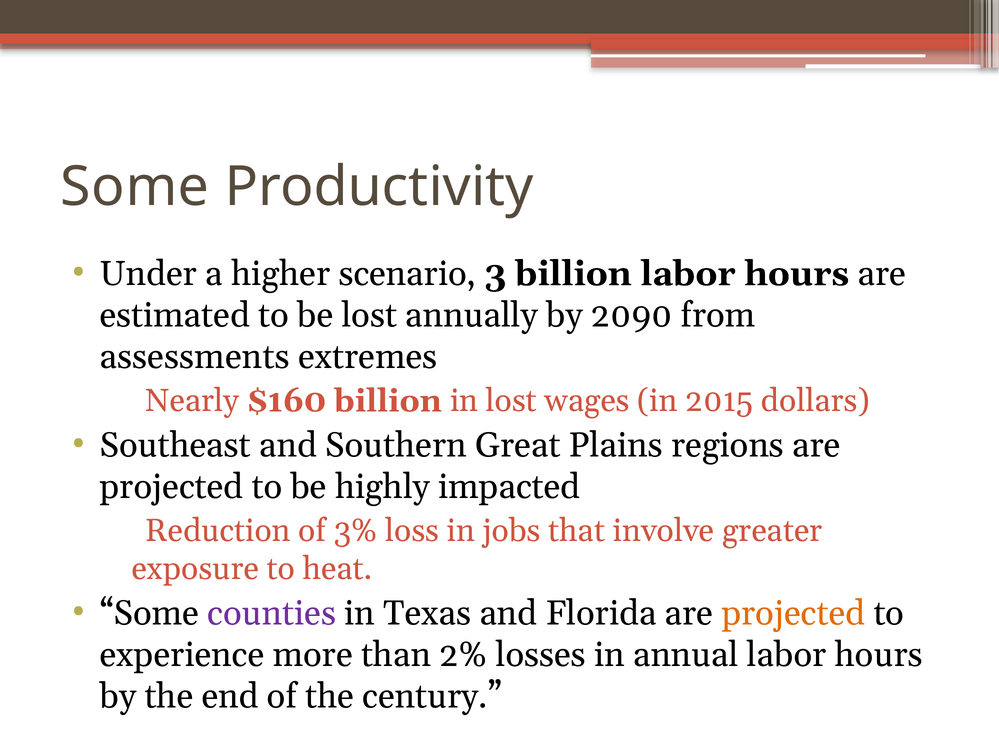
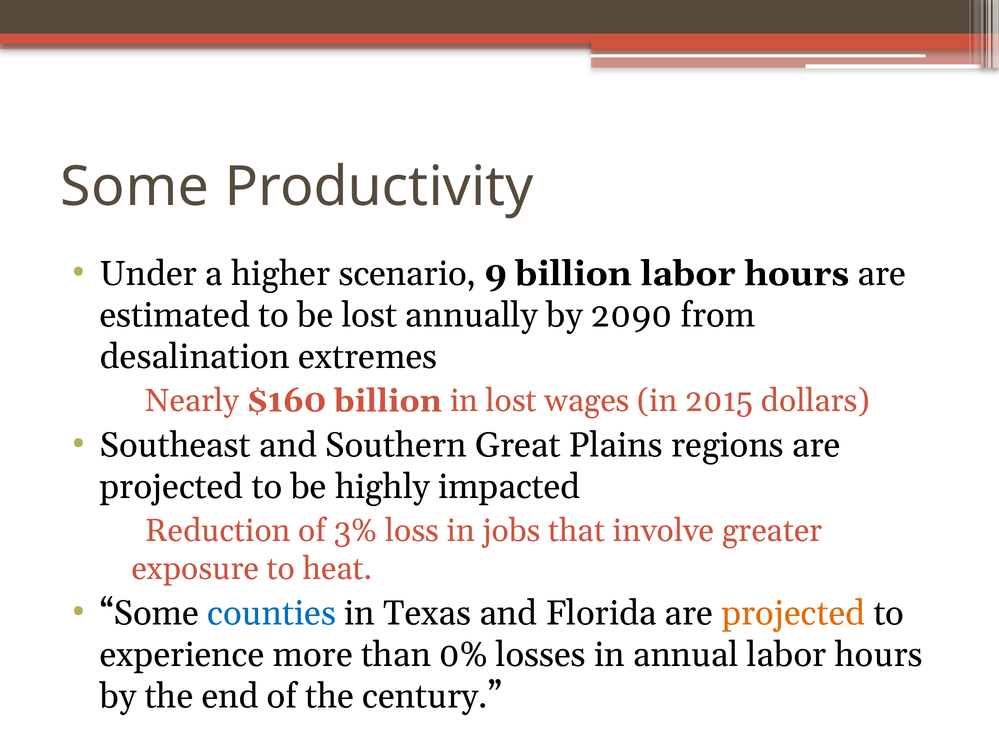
3: 3 -> 9
assessments: assessments -> desalination
counties colour: purple -> blue
2%: 2% -> 0%
